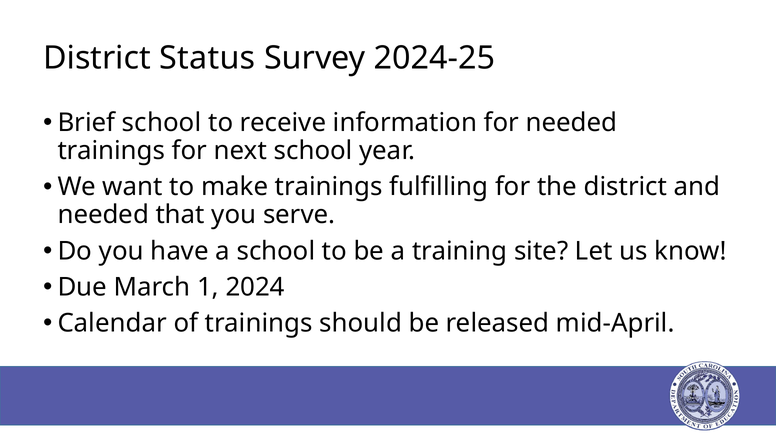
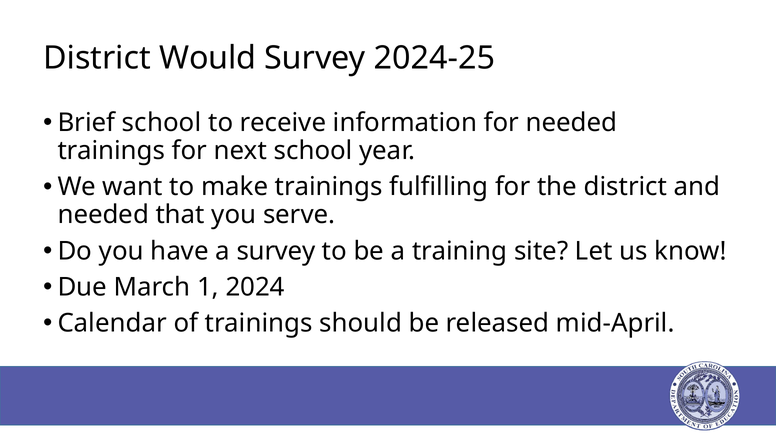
Status: Status -> Would
a school: school -> survey
